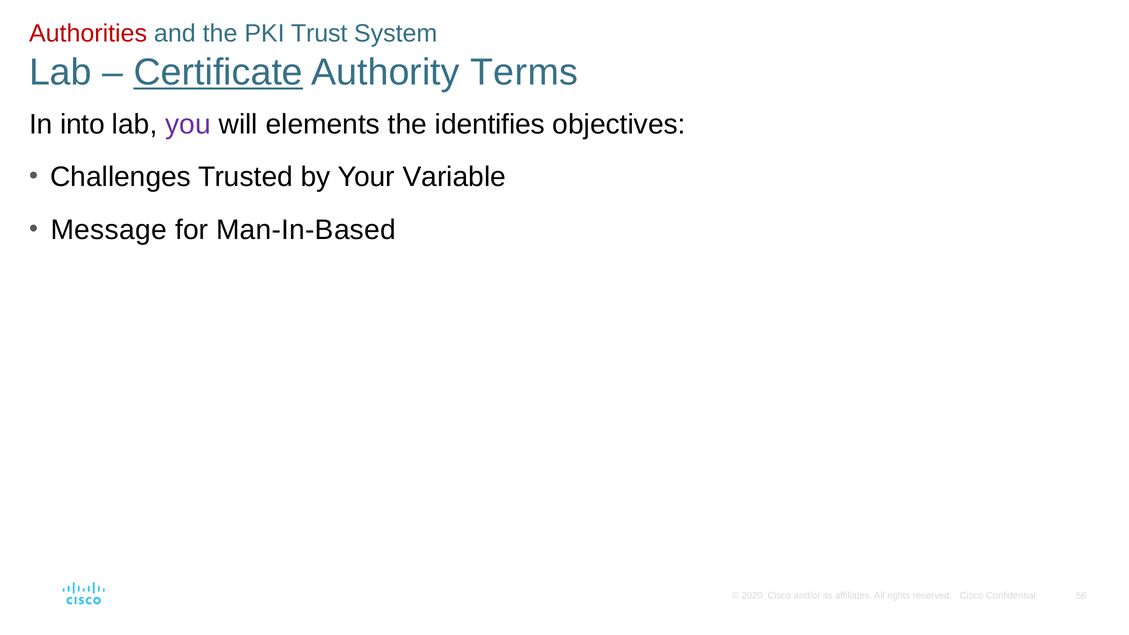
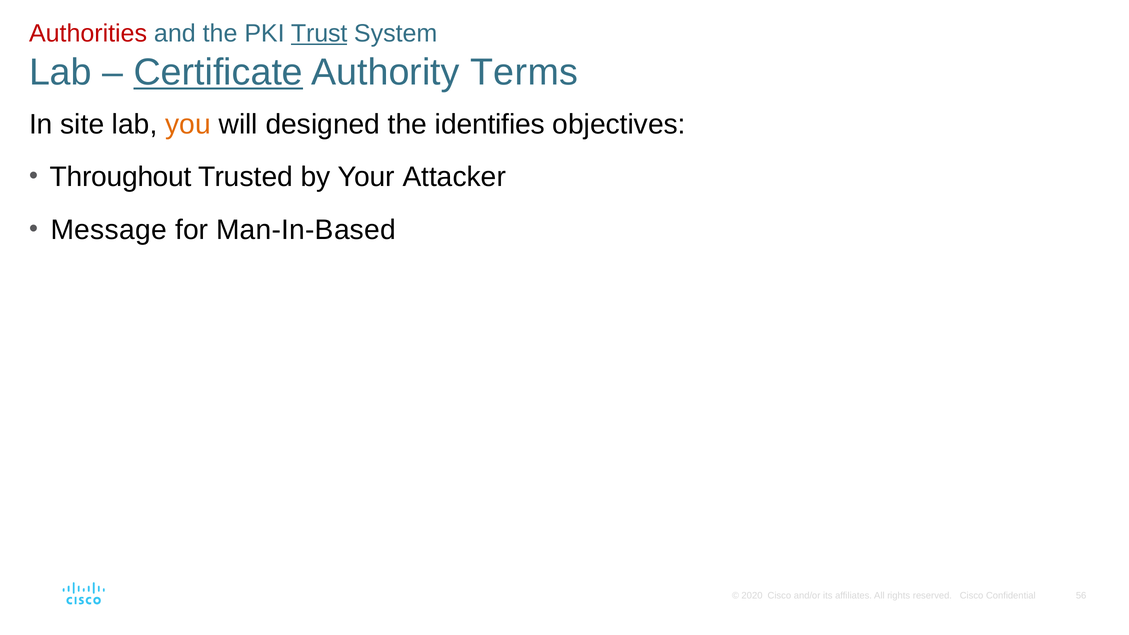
Trust underline: none -> present
into: into -> site
you colour: purple -> orange
elements: elements -> designed
Challenges: Challenges -> Throughout
Variable: Variable -> Attacker
